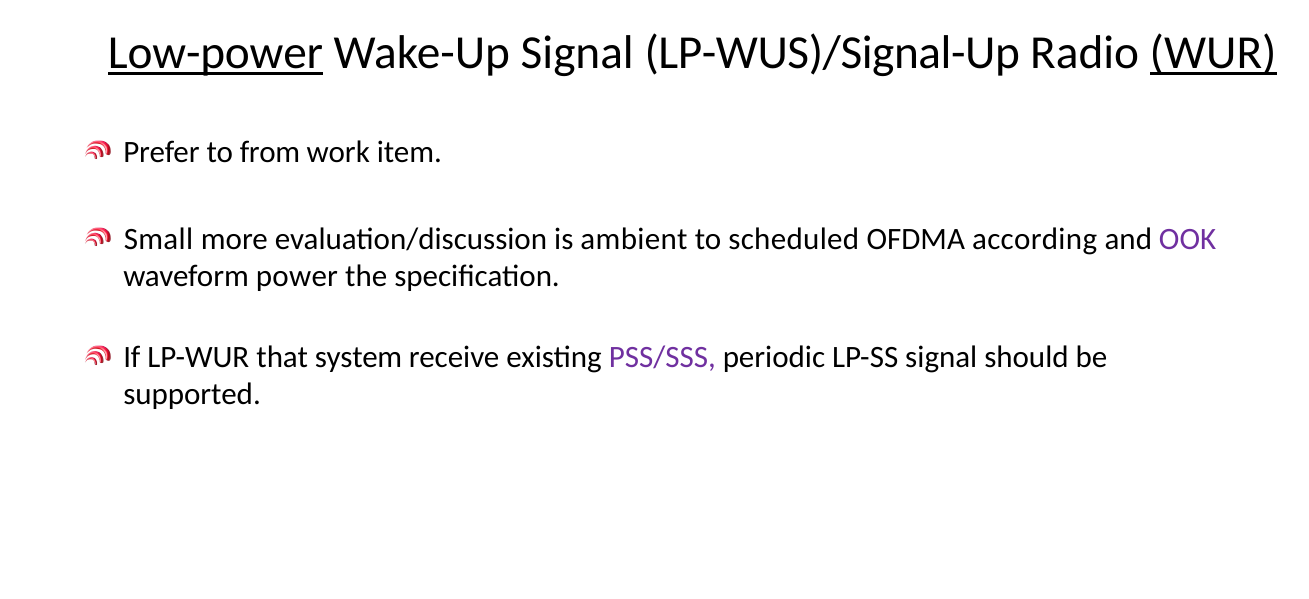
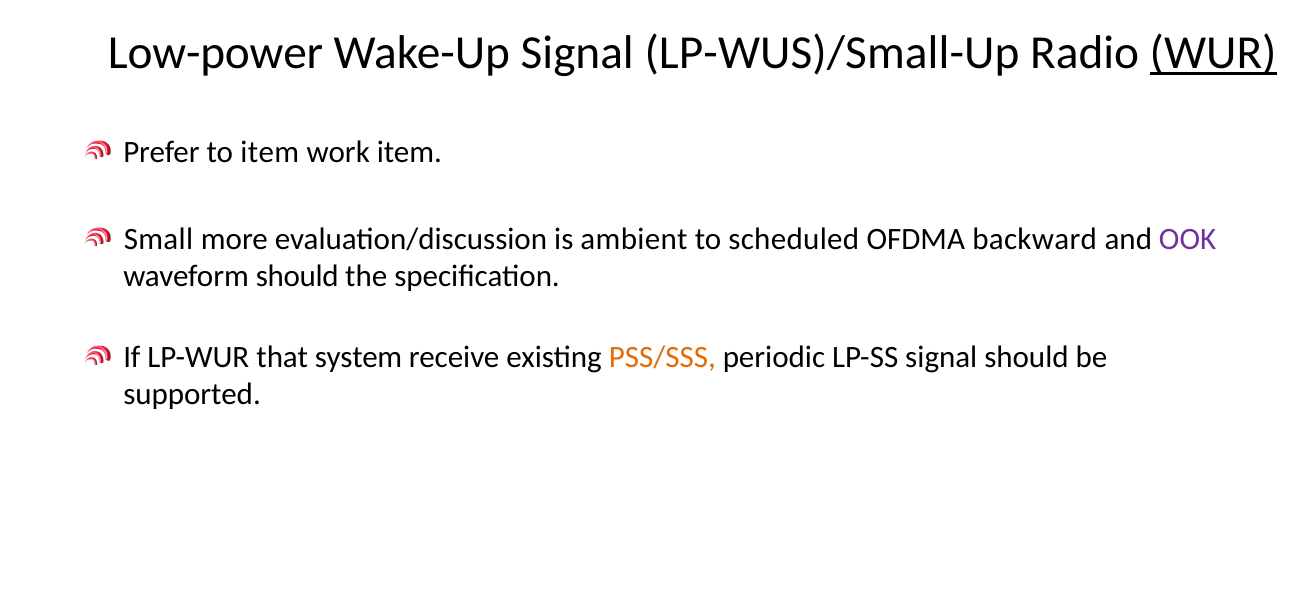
Low-power underline: present -> none
LP-WUS)/Signal-Up: LP-WUS)/Signal-Up -> LP-WUS)/Small-Up
to from: from -> item
according: according -> backward
waveform power: power -> should
PSS/SSS colour: purple -> orange
